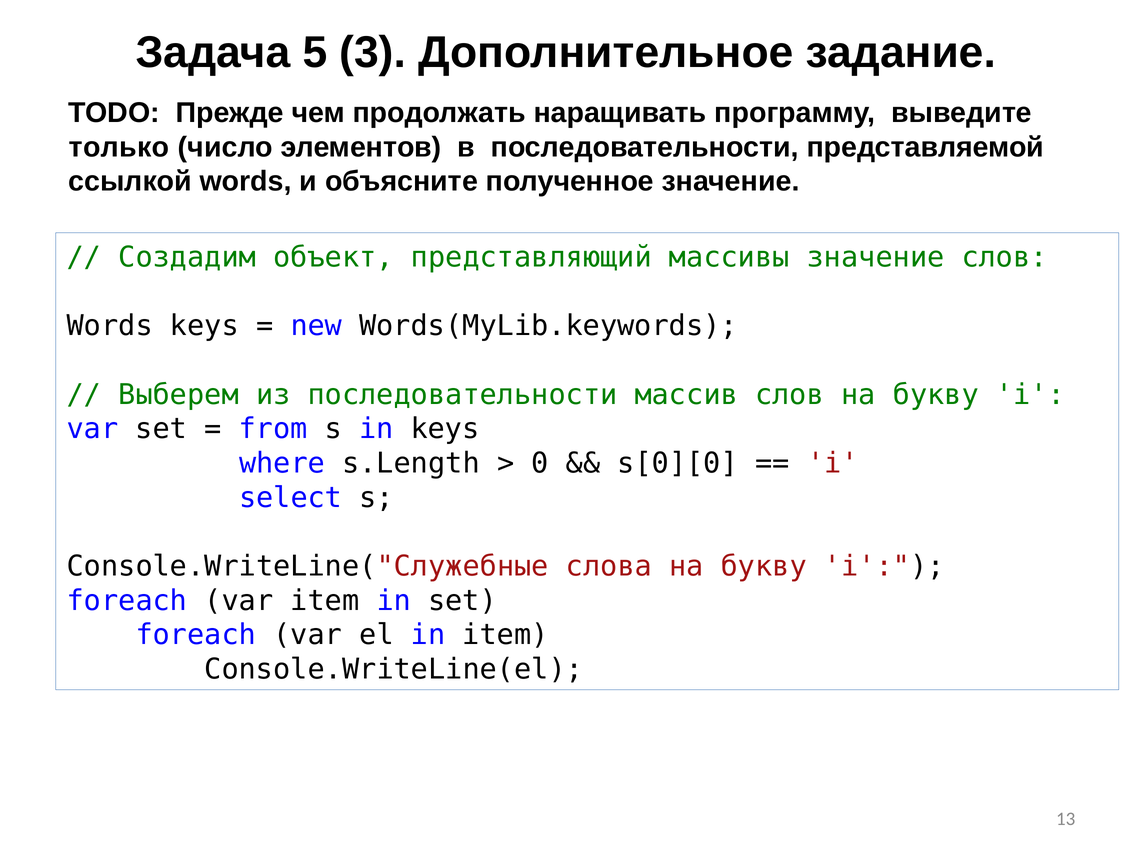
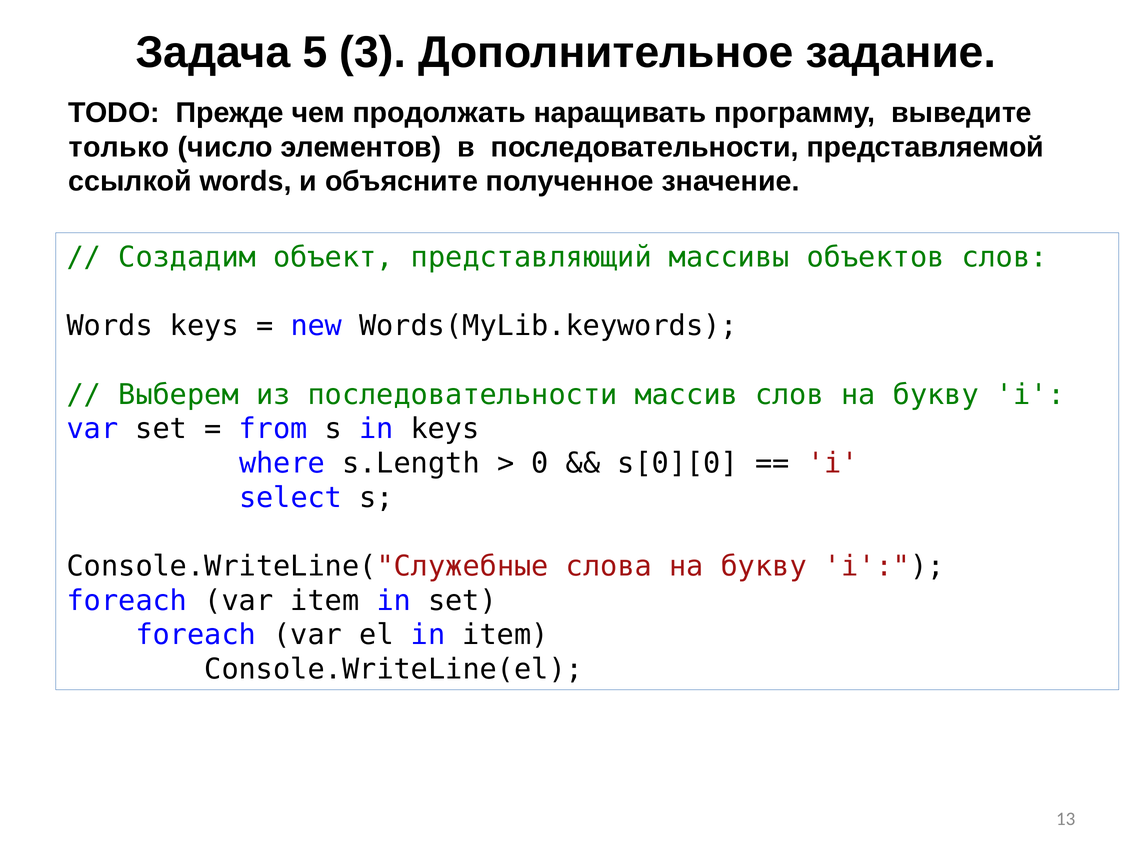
массивы значение: значение -> объектов
